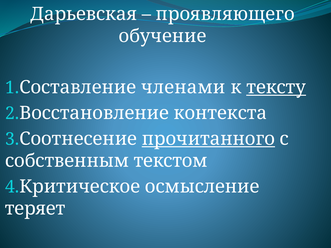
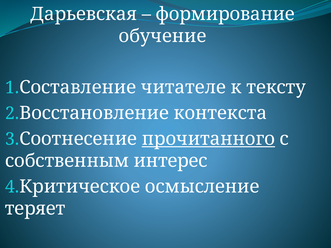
проявляющего: проявляющего -> формирование
членами: членами -> читателе
тексту underline: present -> none
текстом: текстом -> интерес
